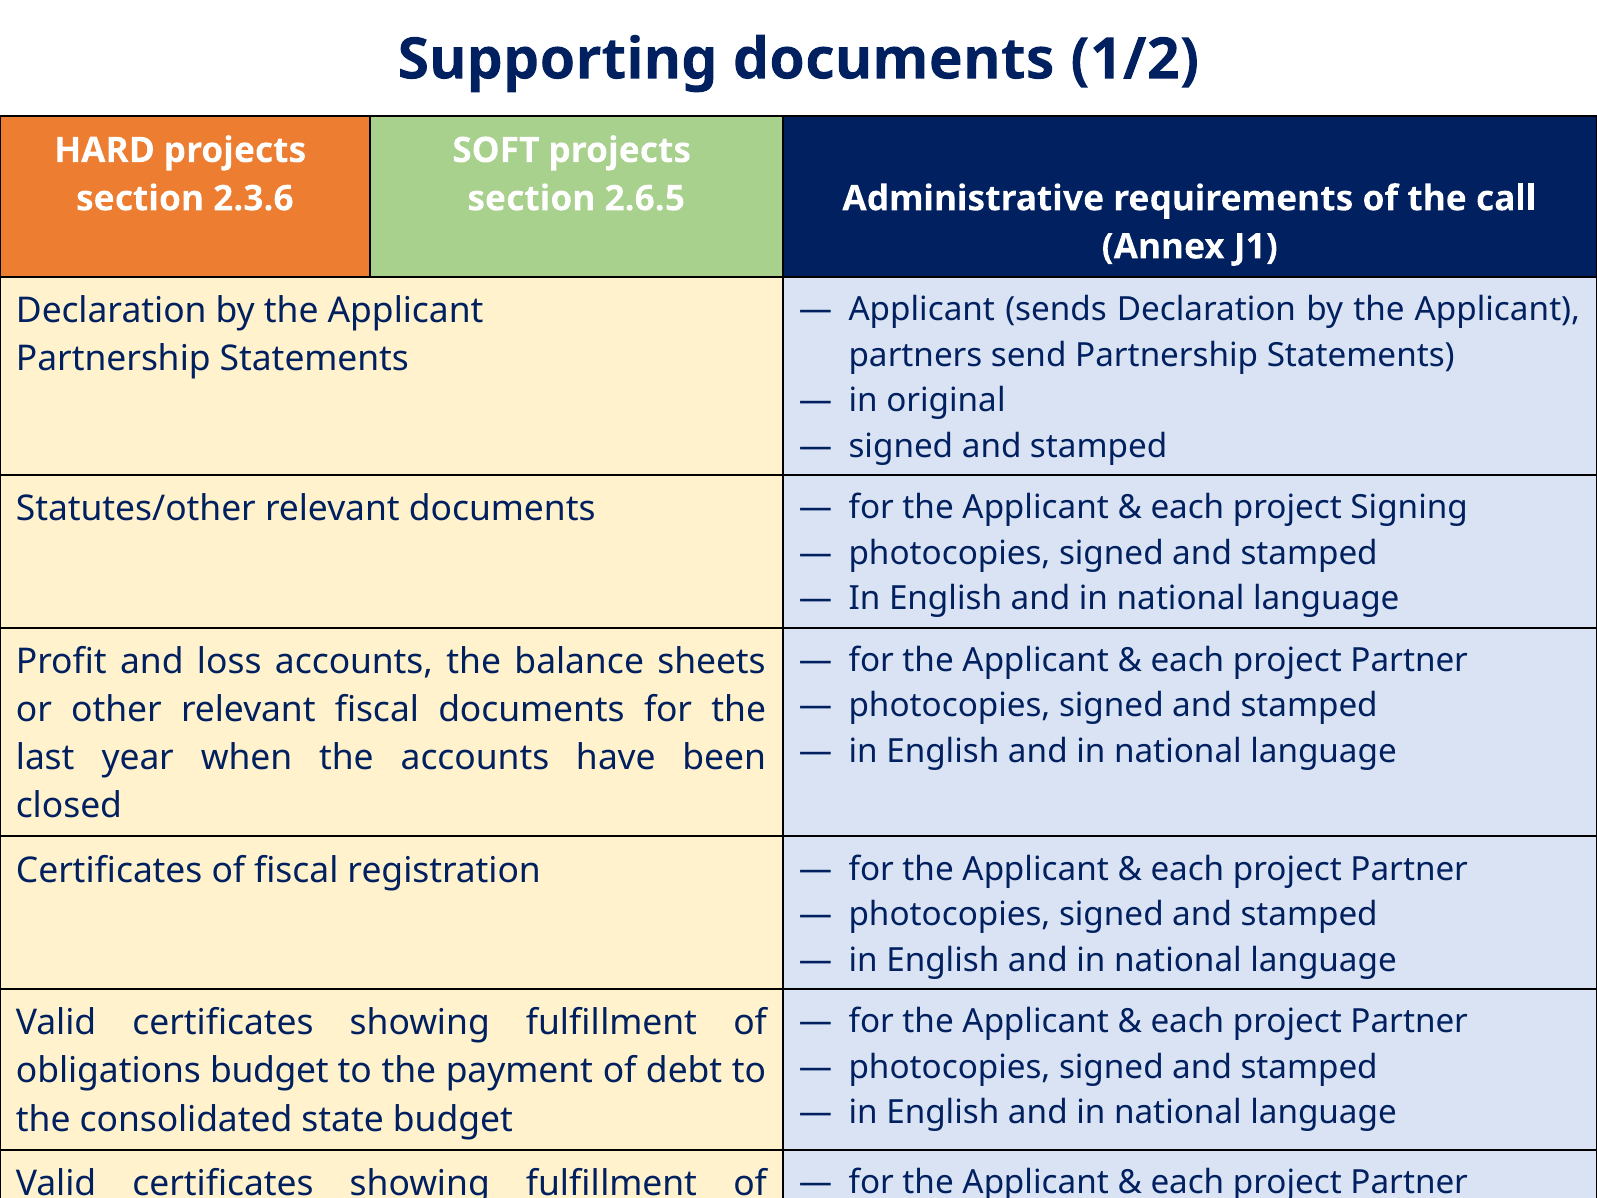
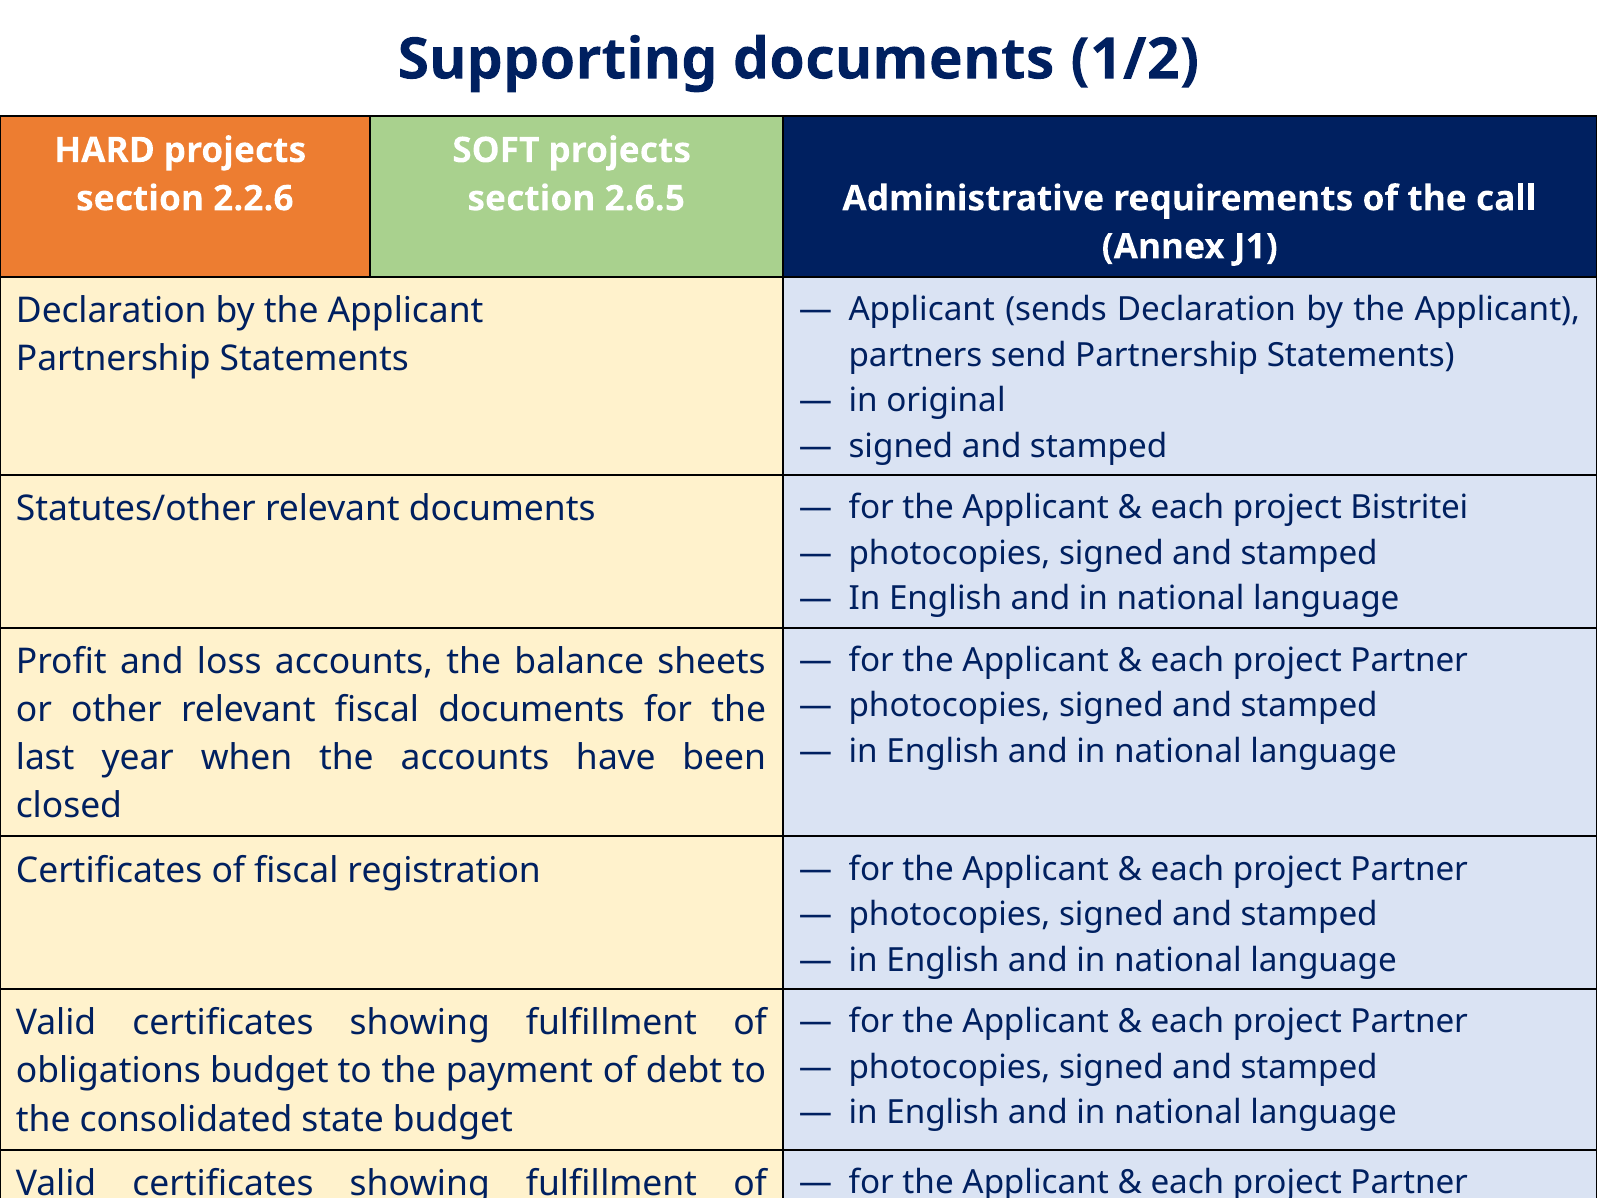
2.3.6: 2.3.6 -> 2.2.6
Signing: Signing -> Bistritei
